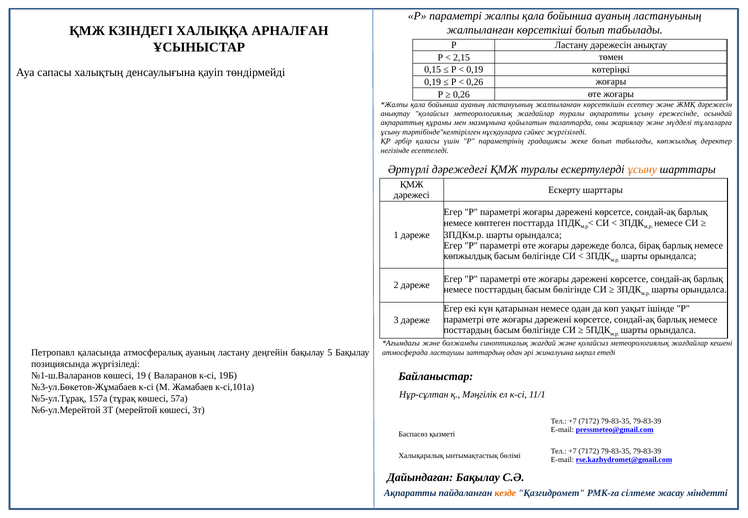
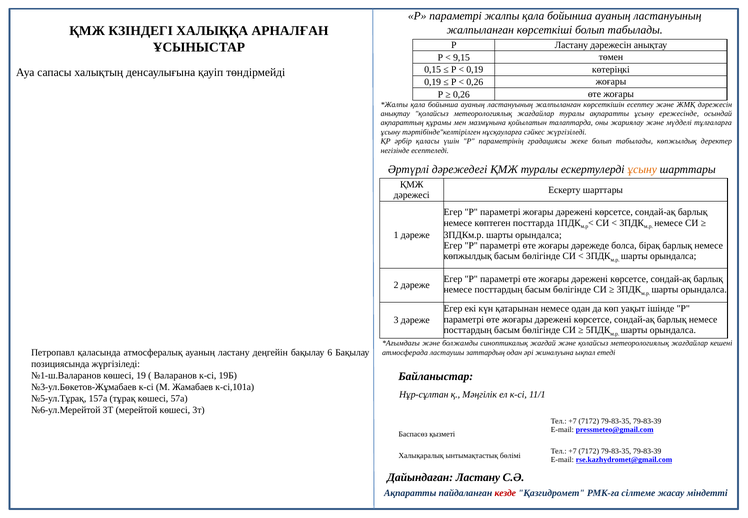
2,15: 2,15 -> 9,15
5: 5 -> 6
Дайындаған Бақылау: Бақылау -> Ластану
кезде colour: orange -> red
